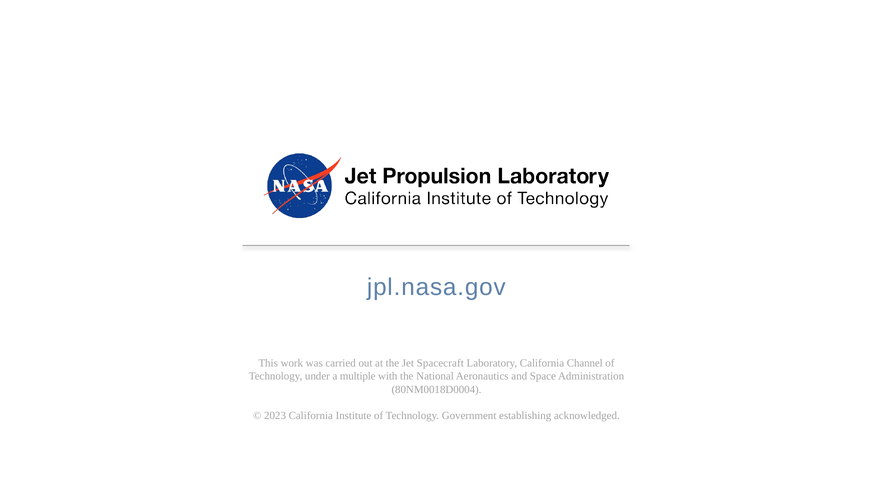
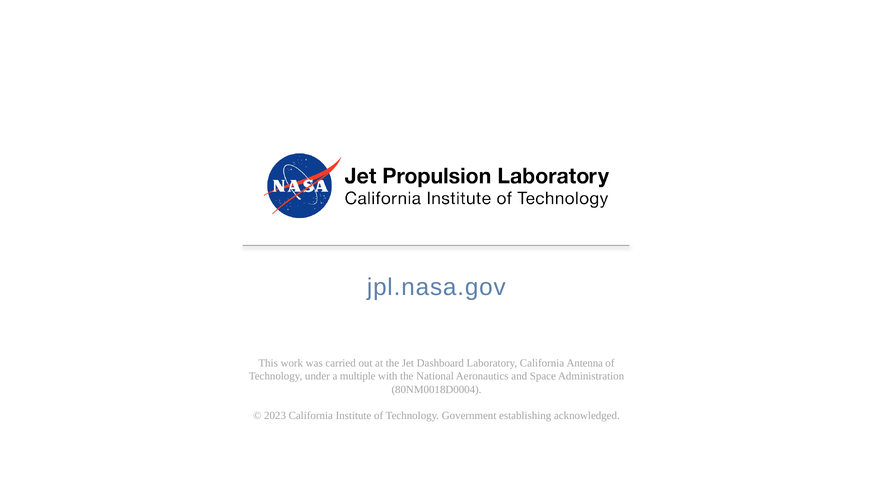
Spacecraft: Spacecraft -> Dashboard
Channel: Channel -> Antenna
